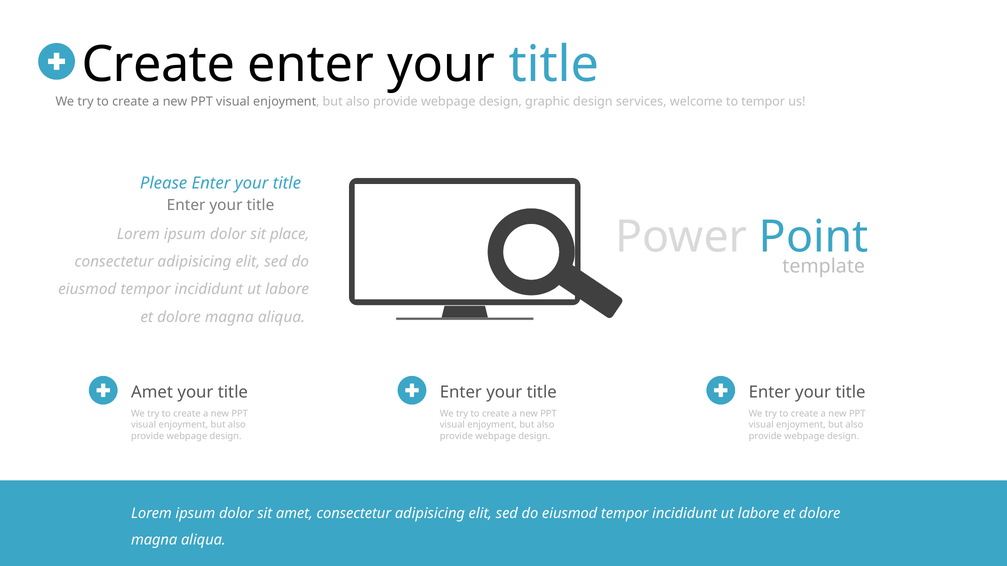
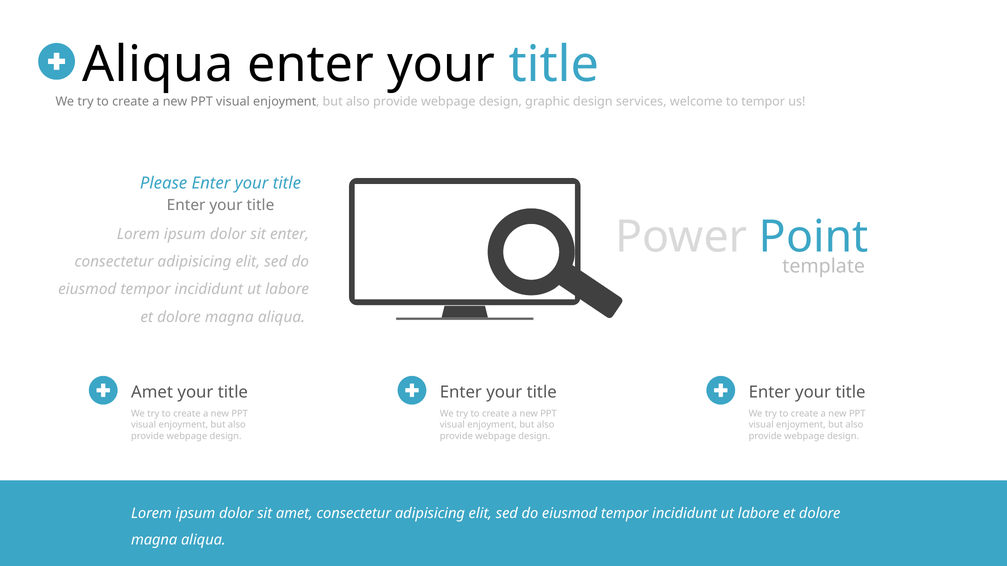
Create at (158, 64): Create -> Aliqua
sit place: place -> enter
